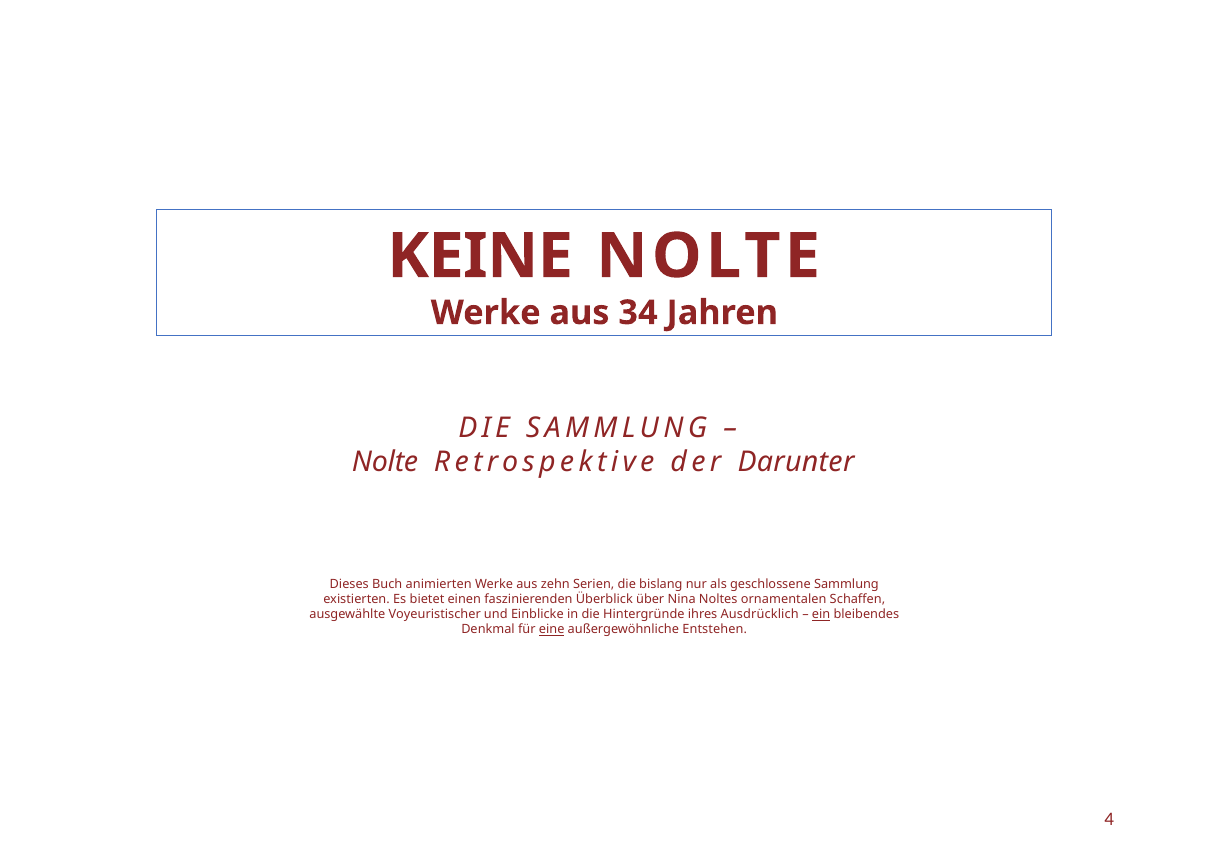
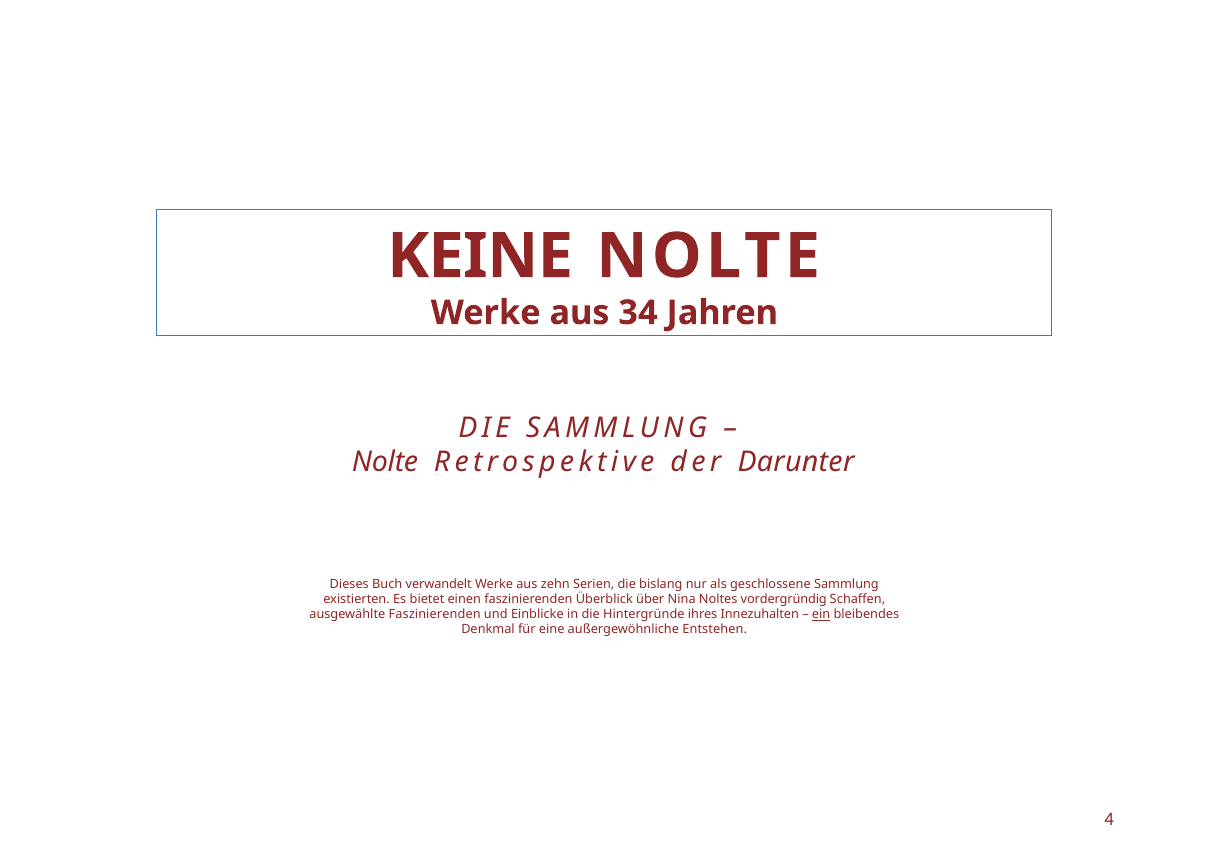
animierten: animierten -> verwandelt
ornamentalen: ornamentalen -> vordergründig
ausgewählte Voyeuristischer: Voyeuristischer -> Faszinierenden
Ausdrücklich: Ausdrücklich -> Innezuhalten
eine underline: present -> none
